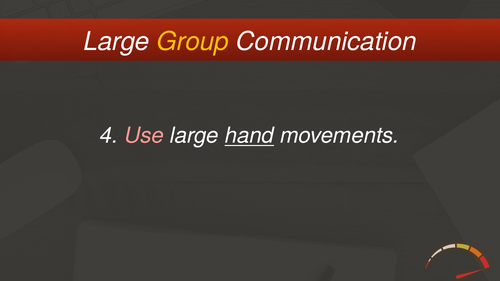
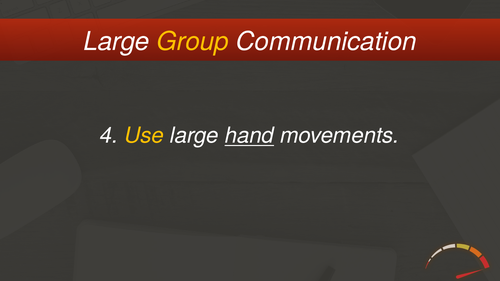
Use colour: pink -> yellow
